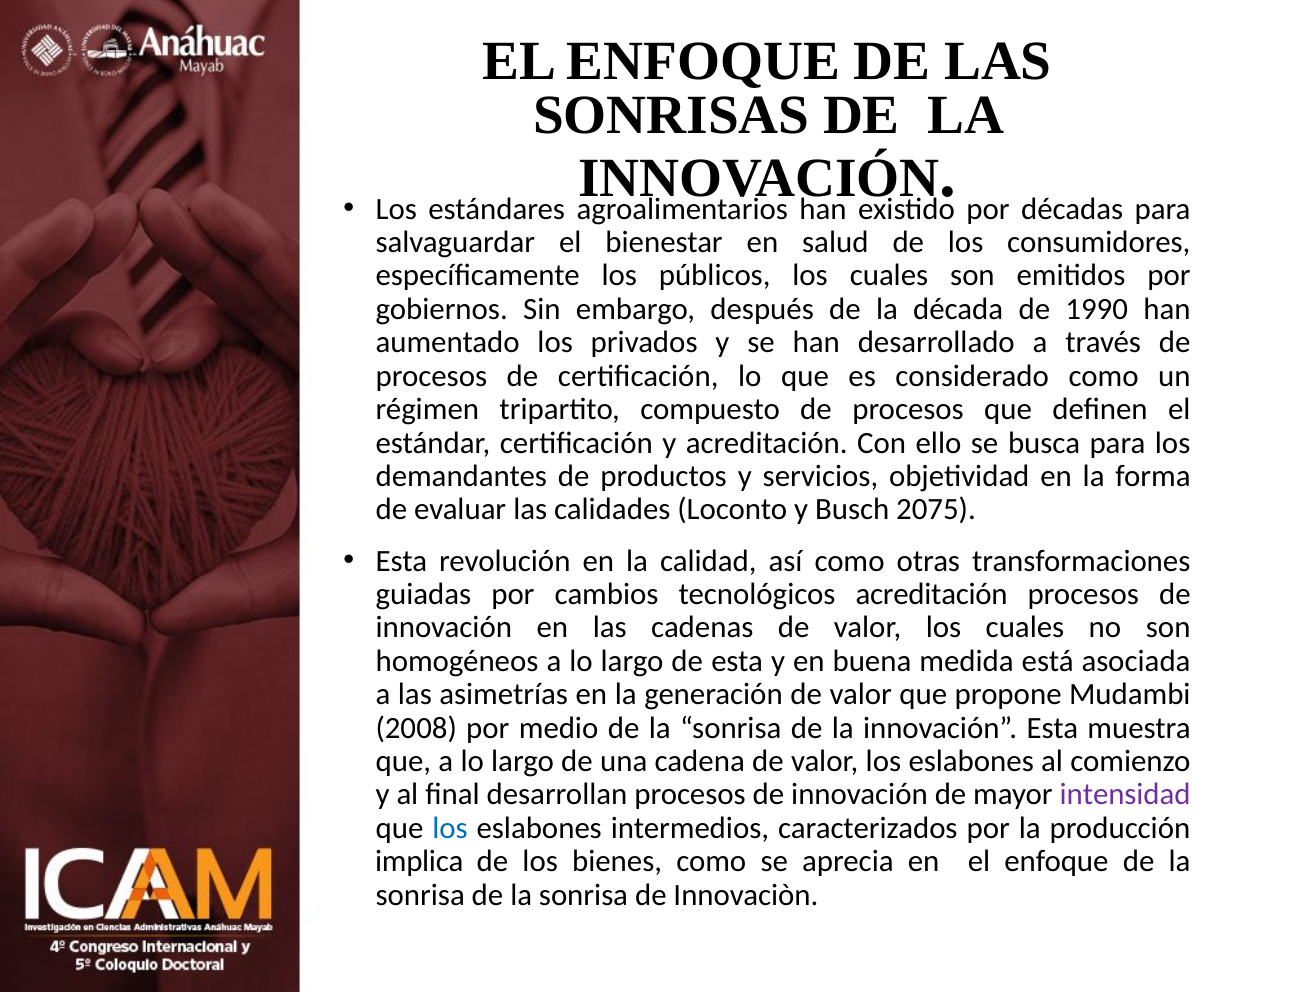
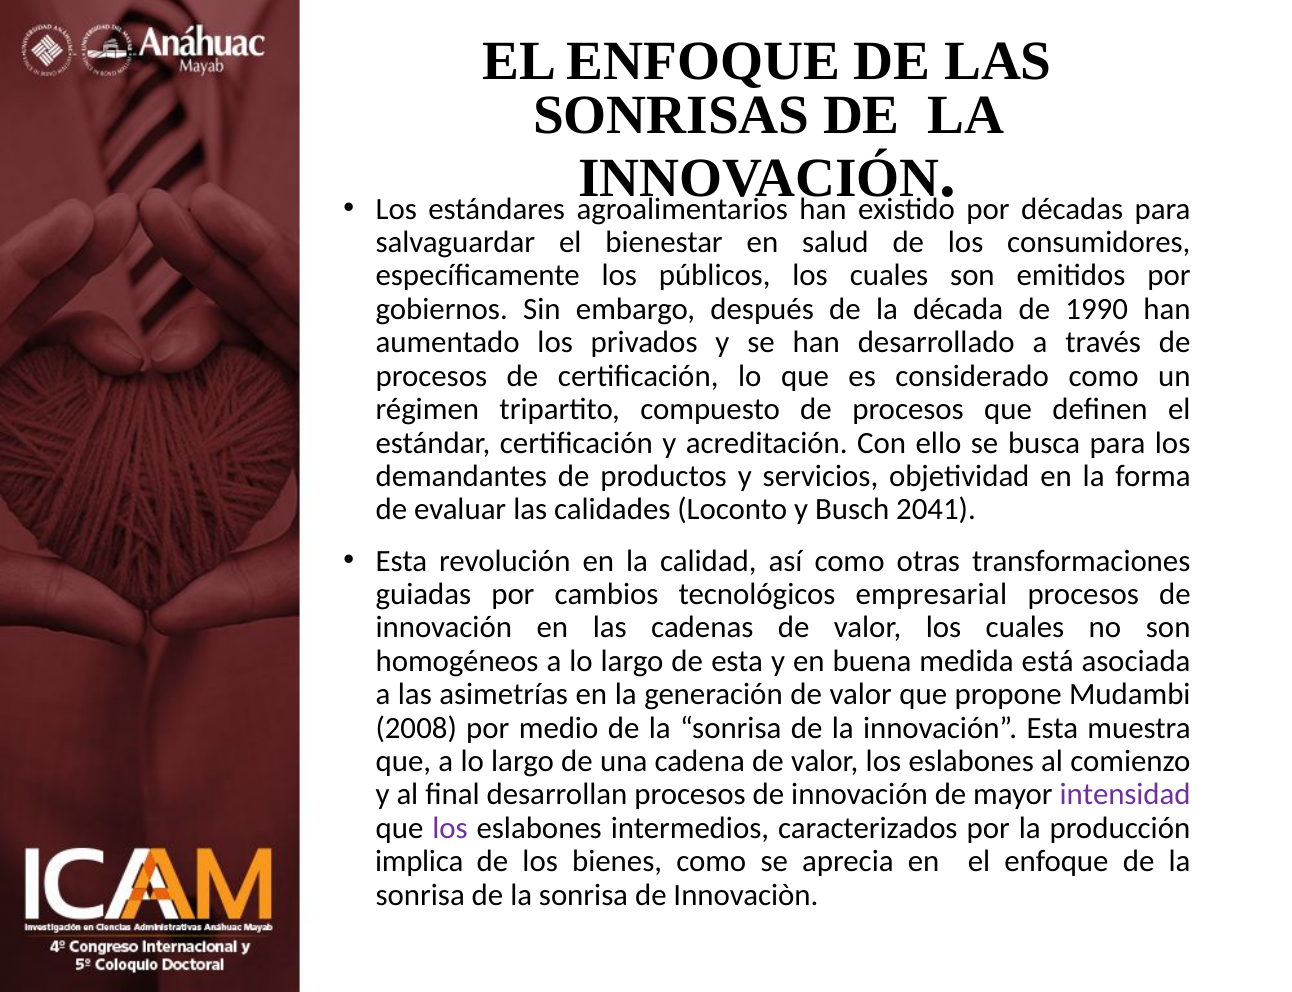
2075: 2075 -> 2041
tecnológicos acreditación: acreditación -> empresarial
los at (450, 828) colour: blue -> purple
